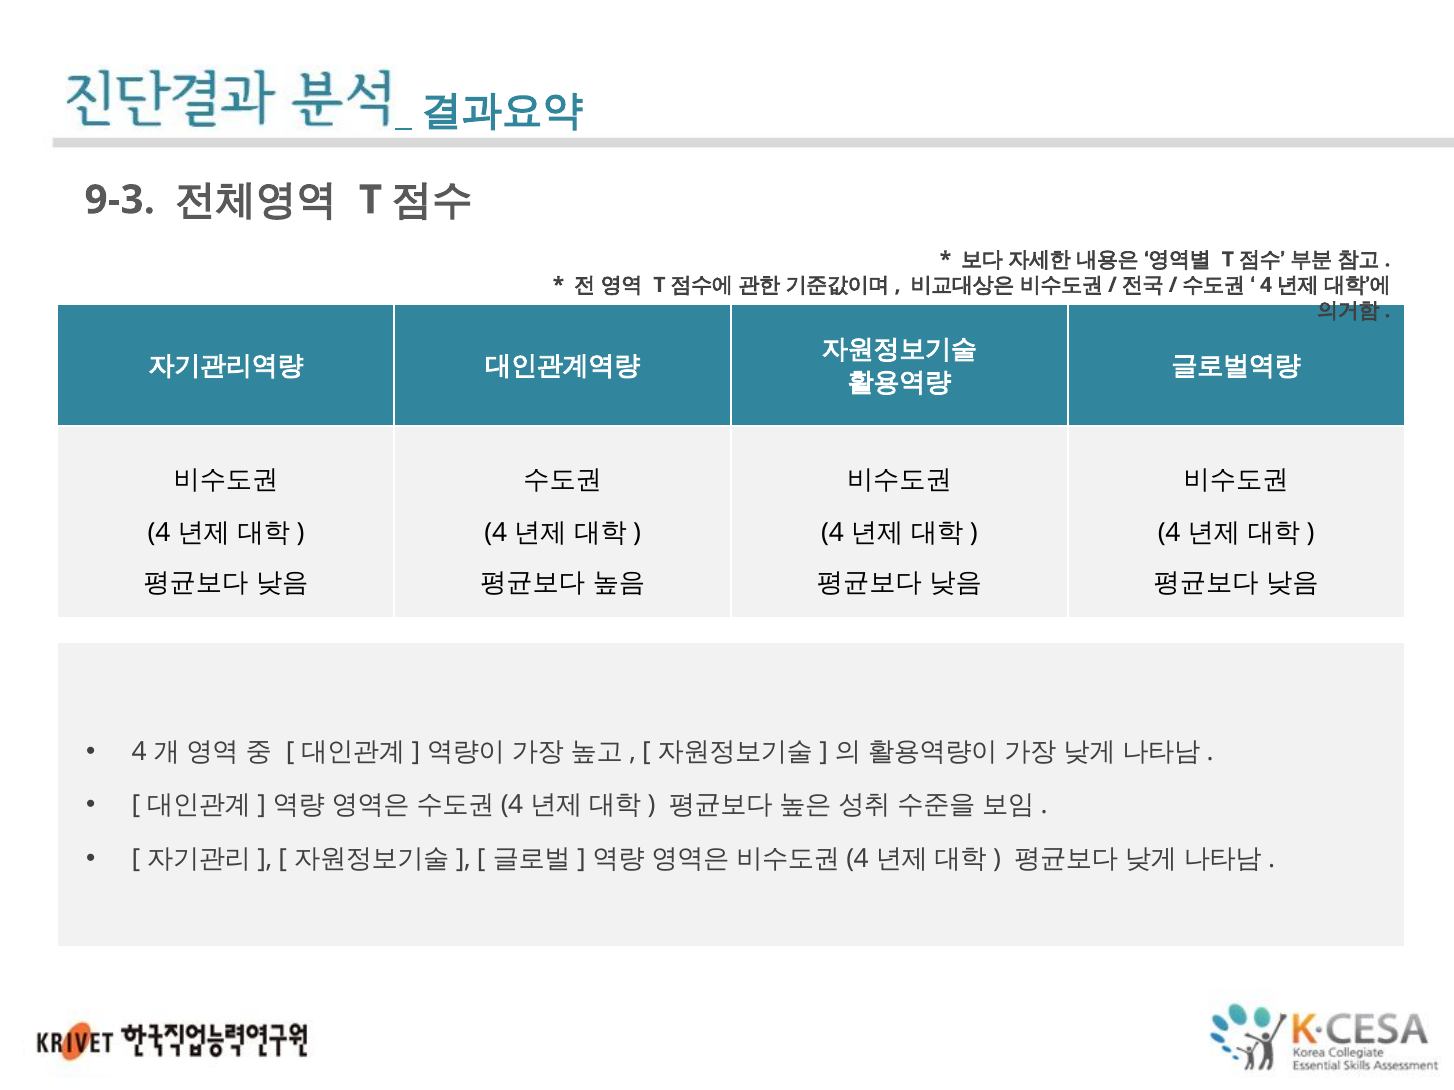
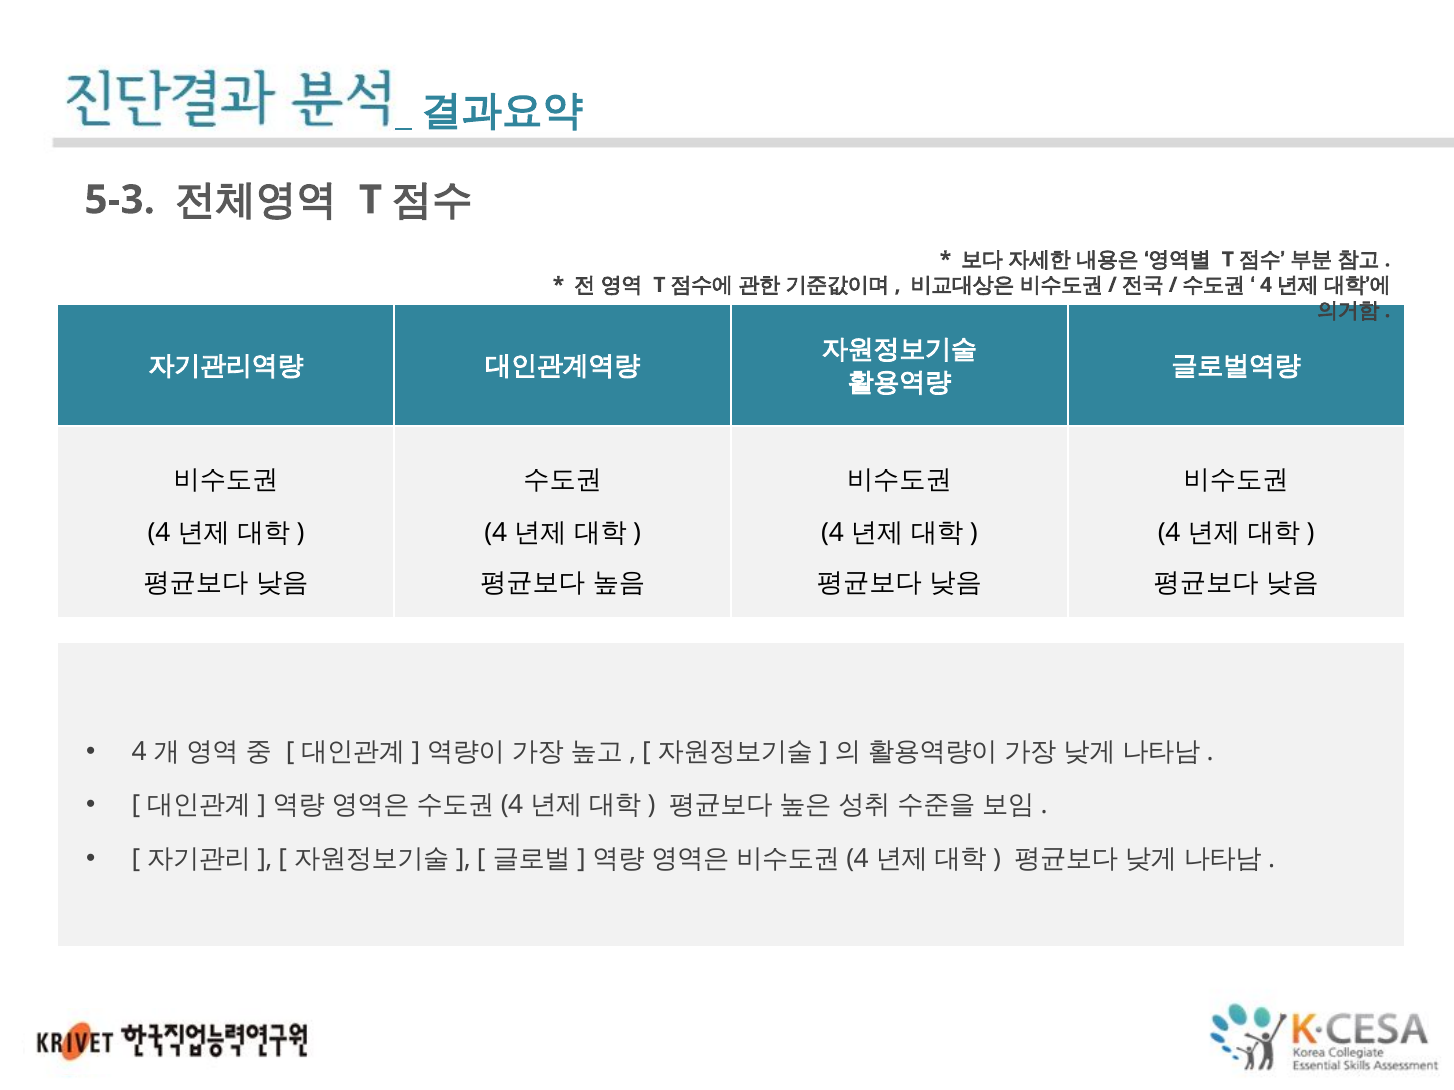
9-3: 9-3 -> 5-3
